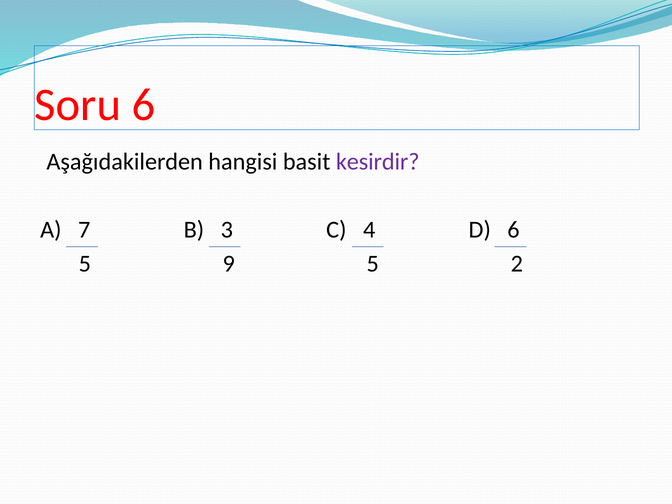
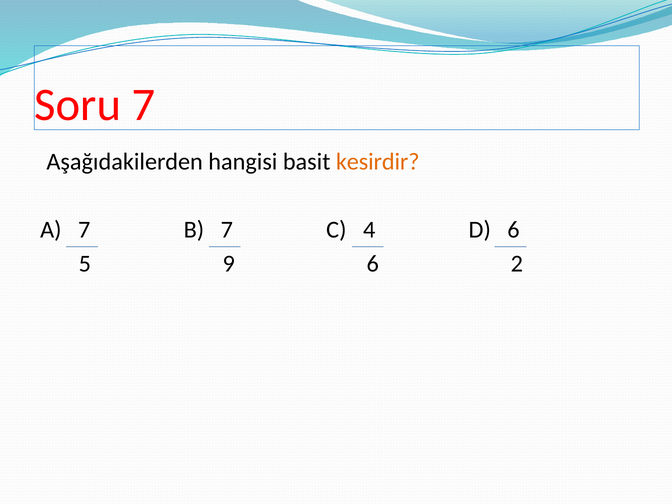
Soru 6: 6 -> 7
kesirdir colour: purple -> orange
B 3: 3 -> 7
9 5: 5 -> 6
